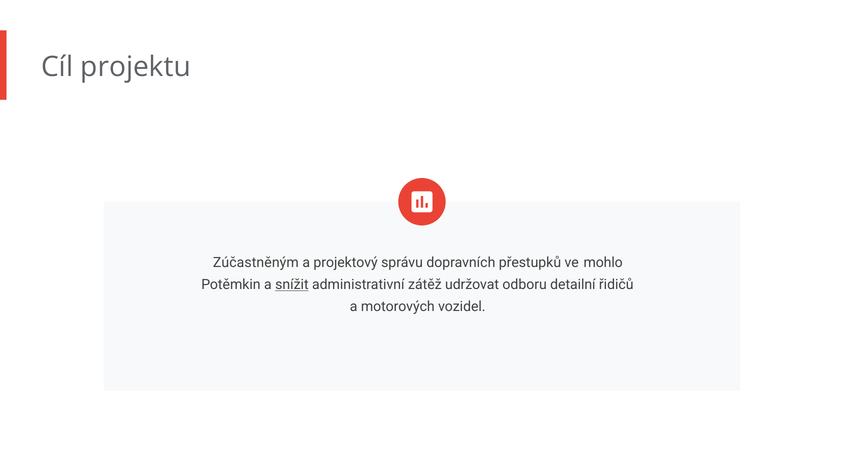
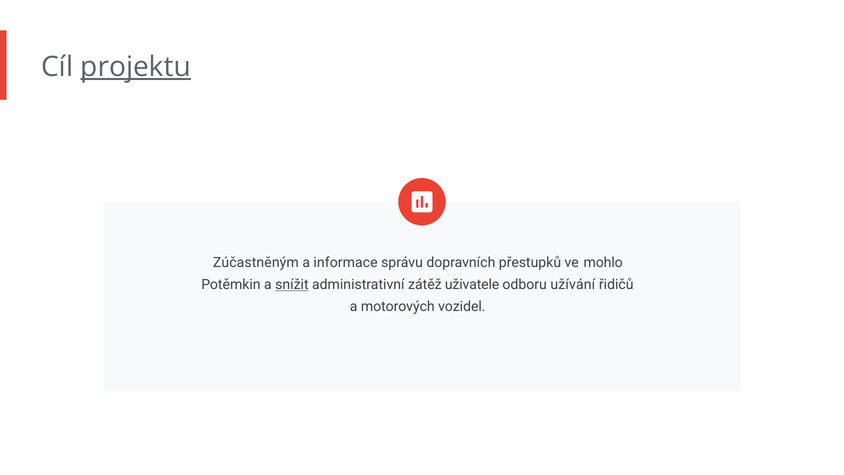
projektu underline: none -> present
projektový: projektový -> informace
udržovat: udržovat -> uživatele
detailní: detailní -> užívání
